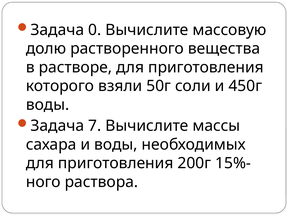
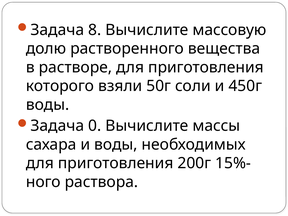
0: 0 -> 8
7: 7 -> 0
